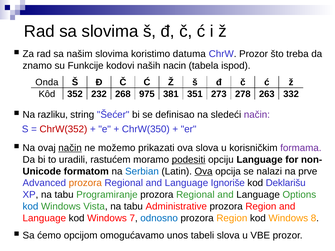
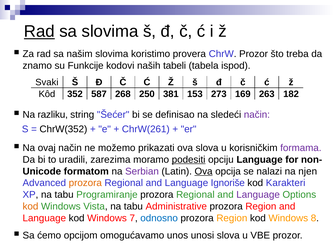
Rad at (39, 31) underline: none -> present
datuma: datuma -> provera
nacin: nacin -> tabeli
Onda: Onda -> Svaki
232: 232 -> 587
975: 975 -> 250
351: 351 -> 153
278: 278 -> 169
332: 332 -> 182
ChrW(352 colour: red -> black
ChrW(350: ChrW(350 -> ChrW(261
način at (70, 148) underline: present -> none
rastućem: rastućem -> zarezima
Serbian colour: blue -> purple
prve: prve -> njen
Deklarišu: Deklarišu -> Karakteri
Language at (258, 195) colour: black -> purple
kod at (30, 207) colour: blue -> orange
tabeli: tabeli -> unosi
